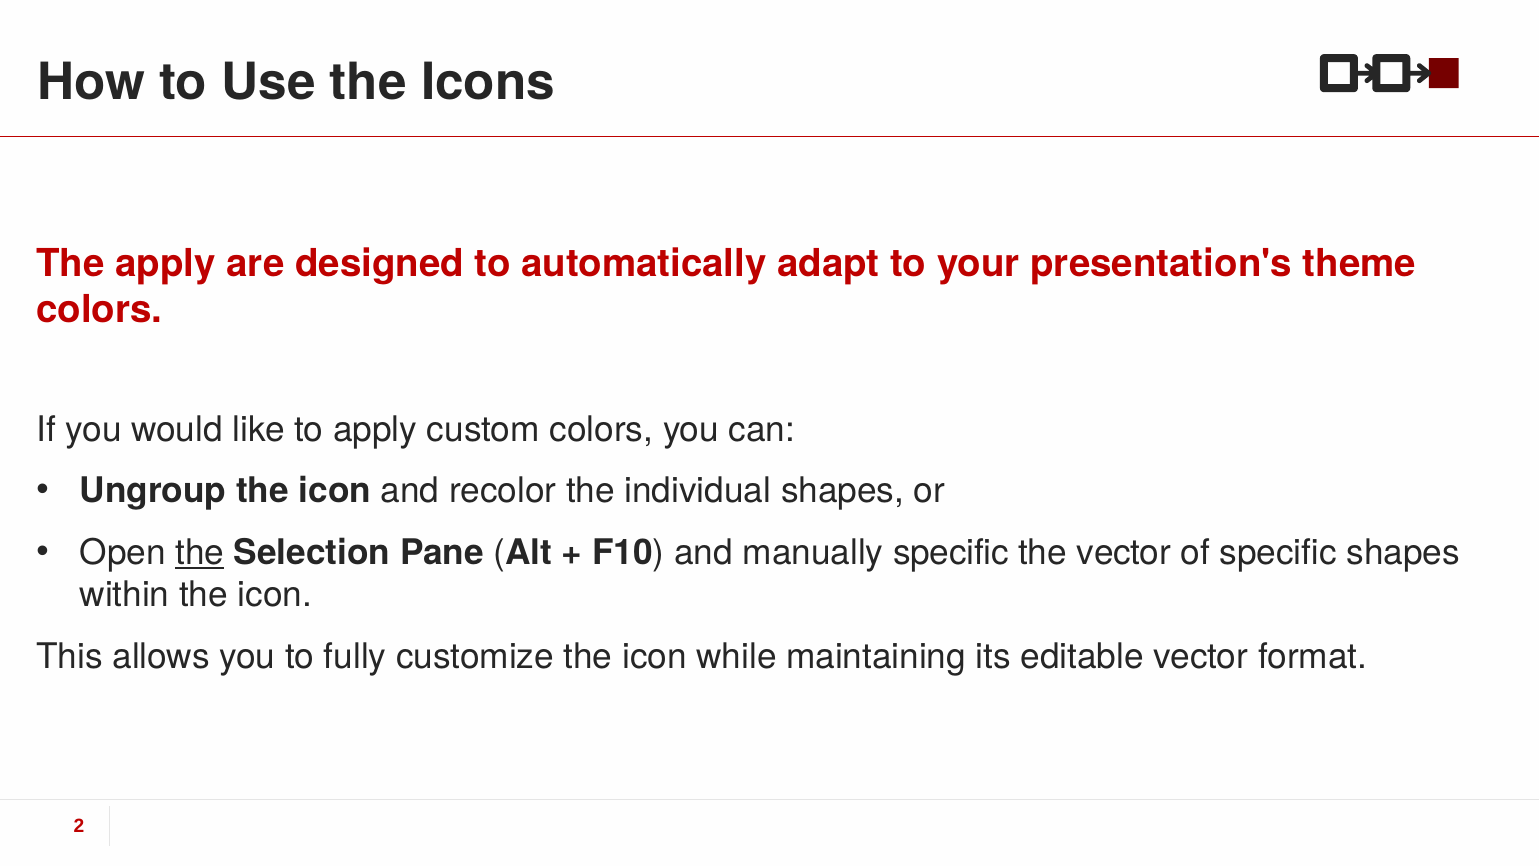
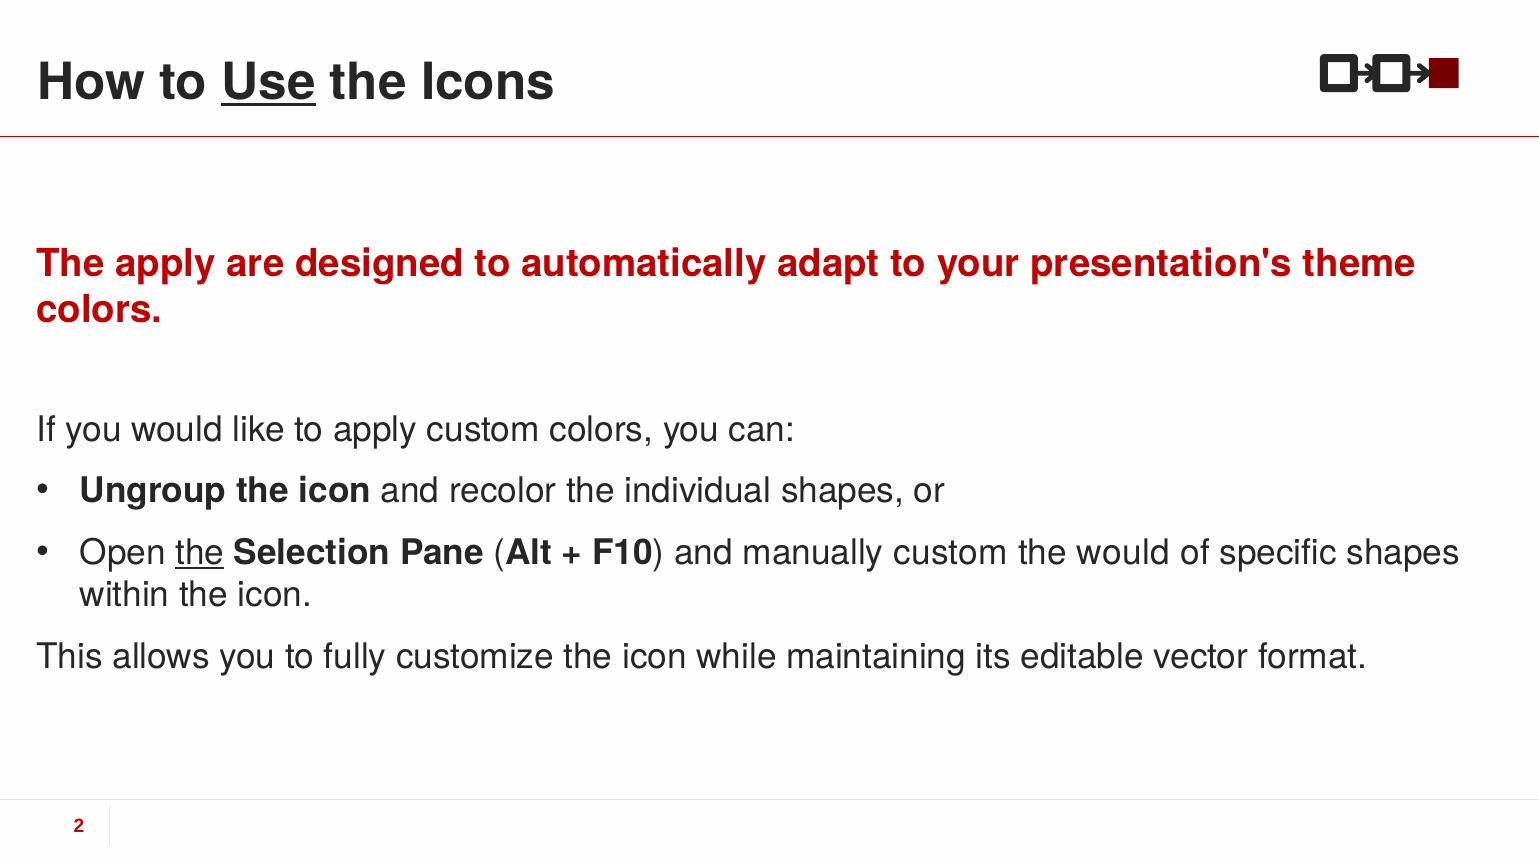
Use underline: none -> present
manually specific: specific -> custom
the vector: vector -> would
